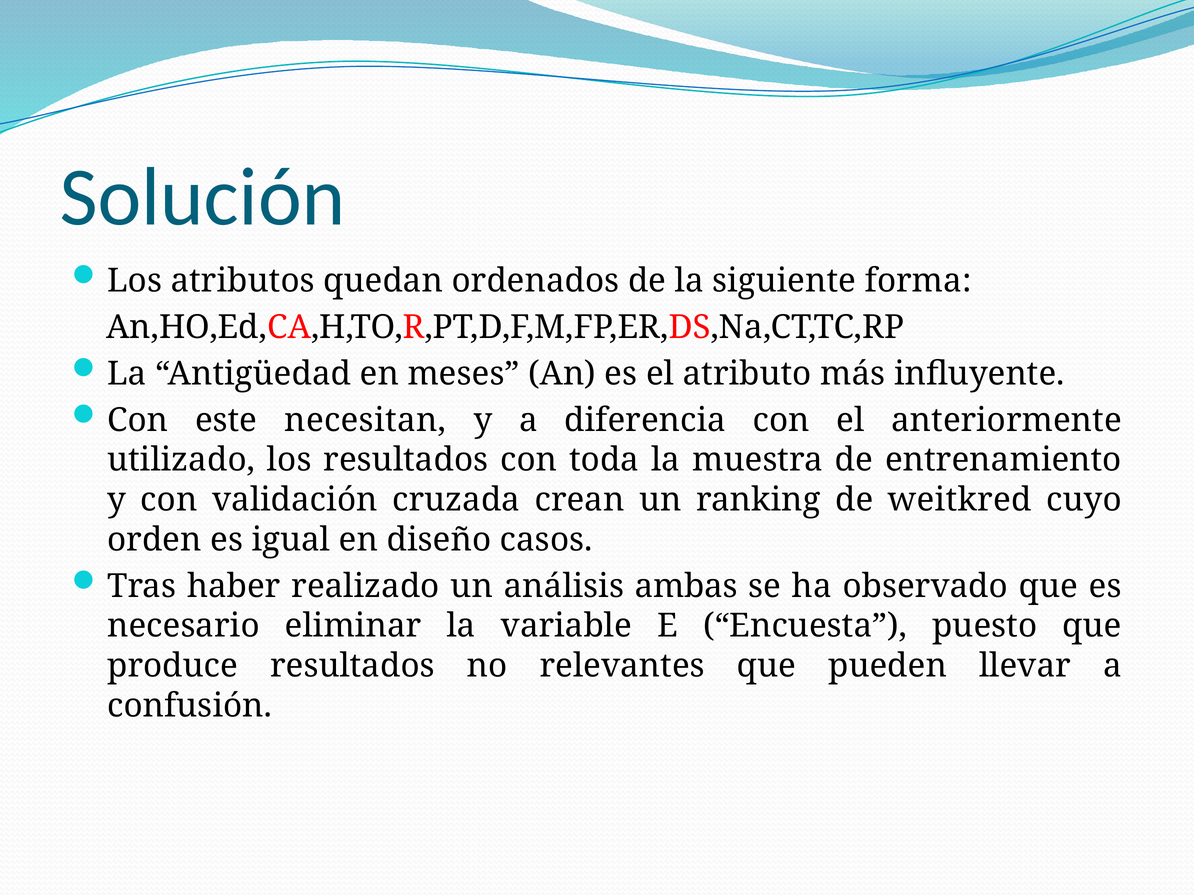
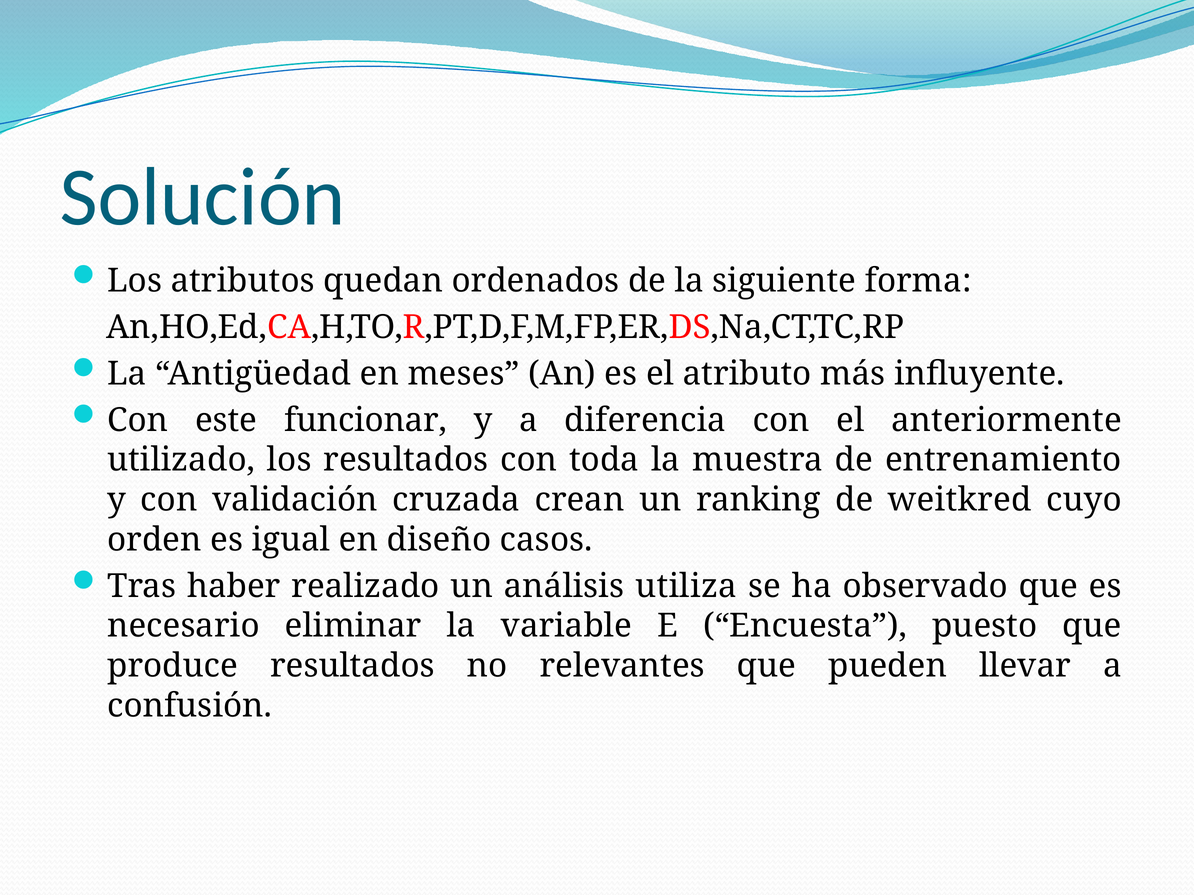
necesitan: necesitan -> funcionar
ambas: ambas -> utiliza
